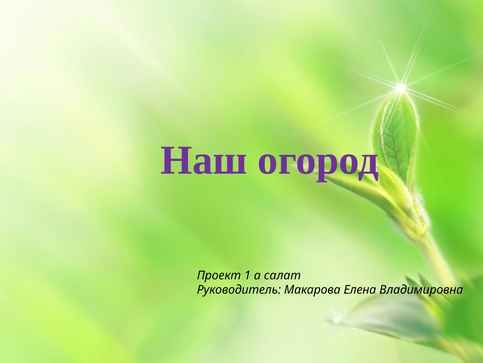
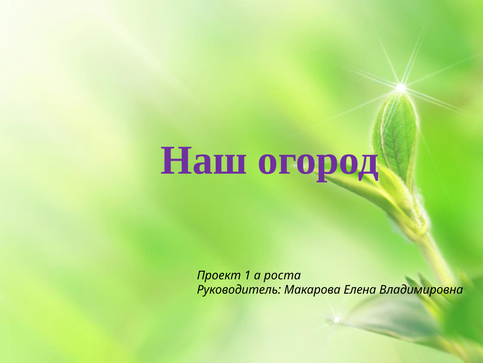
салат: салат -> роста
